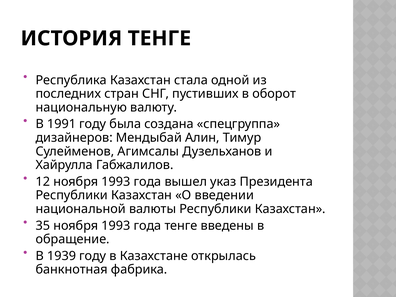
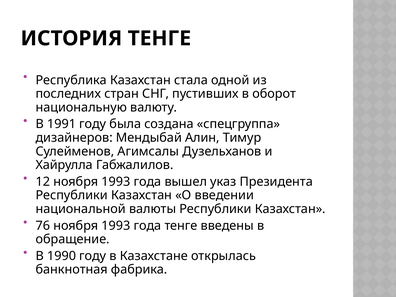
35: 35 -> 76
1939: 1939 -> 1990
